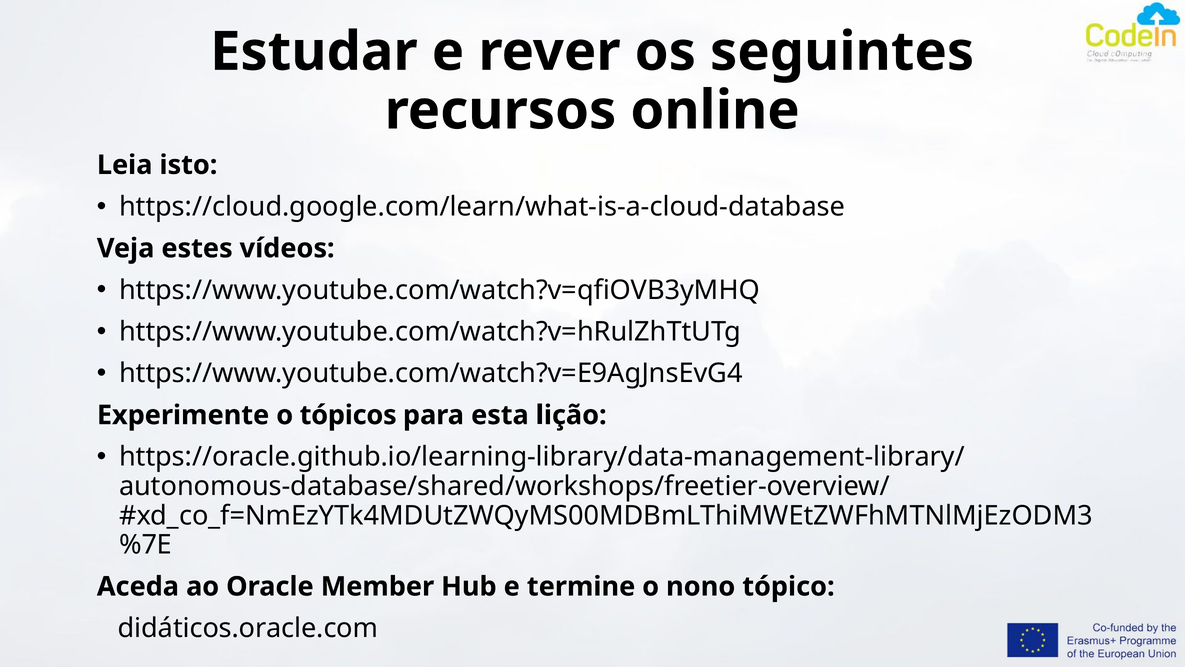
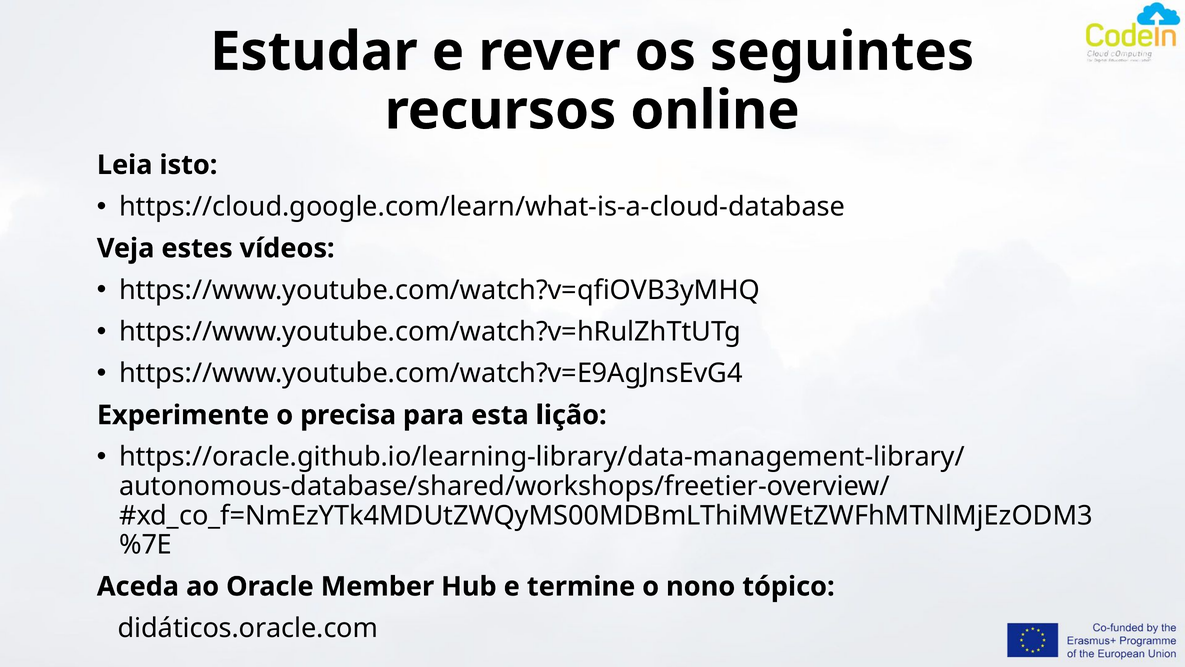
tópicos: tópicos -> precisa
